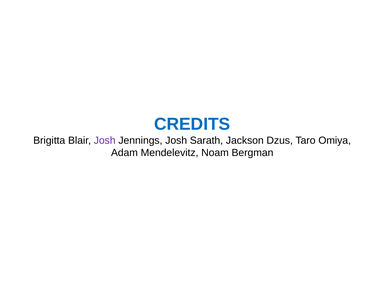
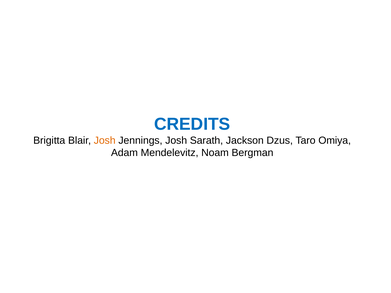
Josh at (105, 140) colour: purple -> orange
